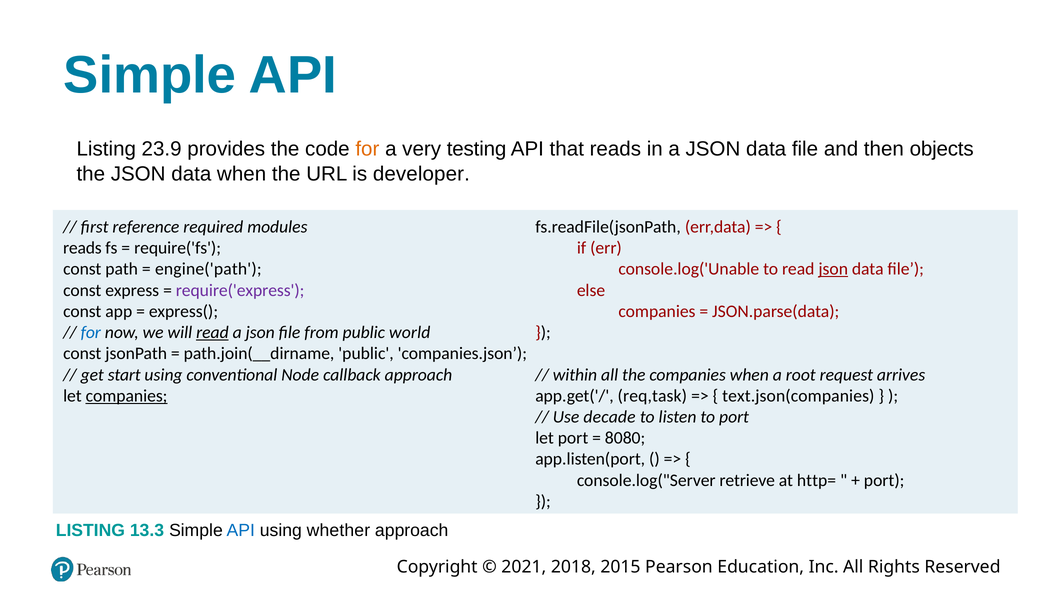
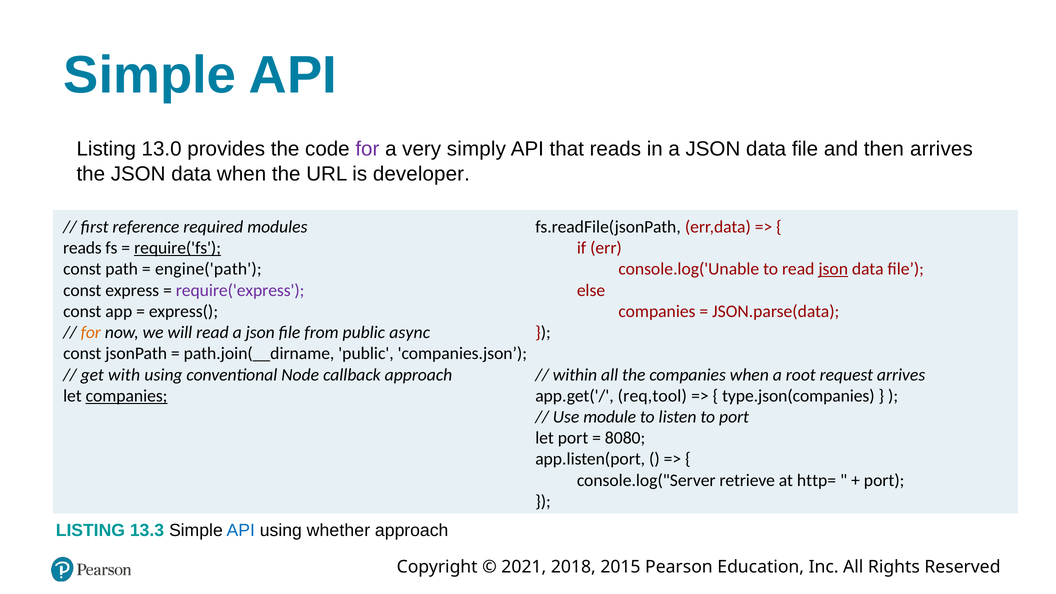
23.9: 23.9 -> 13.0
for at (367, 149) colour: orange -> purple
testing: testing -> simply
then objects: objects -> arrives
require('fs underline: none -> present
for at (91, 332) colour: blue -> orange
read at (212, 332) underline: present -> none
world: world -> async
start: start -> with
req,task: req,task -> req,tool
text.json(companies: text.json(companies -> type.json(companies
decade: decade -> module
